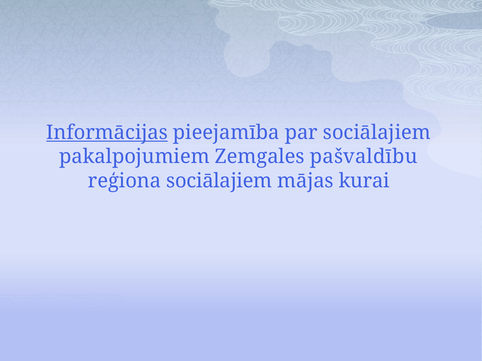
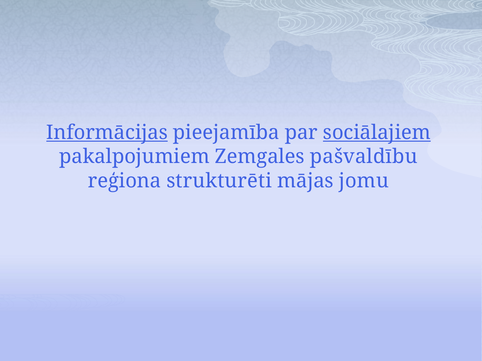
sociālajiem at (377, 133) underline: none -> present
reģiona sociālajiem: sociālajiem -> strukturēti
kurai: kurai -> jomu
